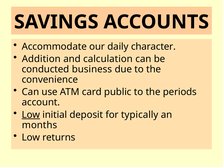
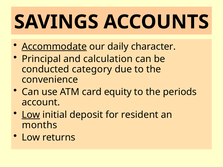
Accommodate underline: none -> present
Addition: Addition -> Principal
business: business -> category
public: public -> equity
typically: typically -> resident
